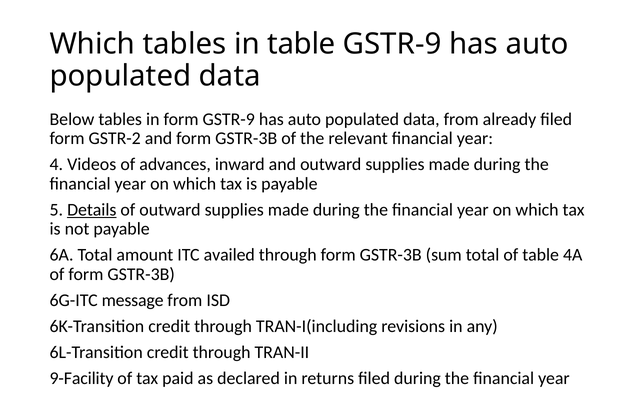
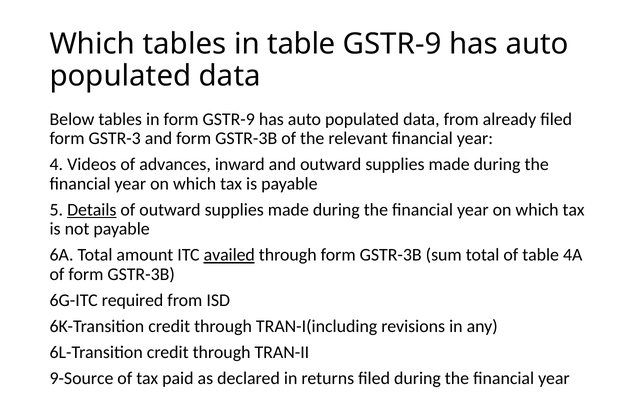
GSTR-2: GSTR-2 -> GSTR-3
availed underline: none -> present
message: message -> required
9-Facility: 9-Facility -> 9-Source
